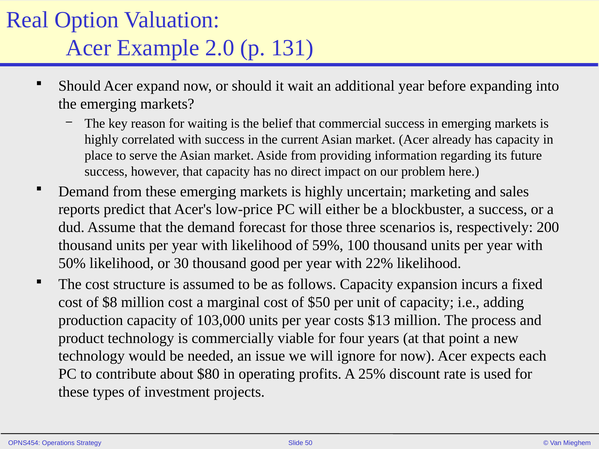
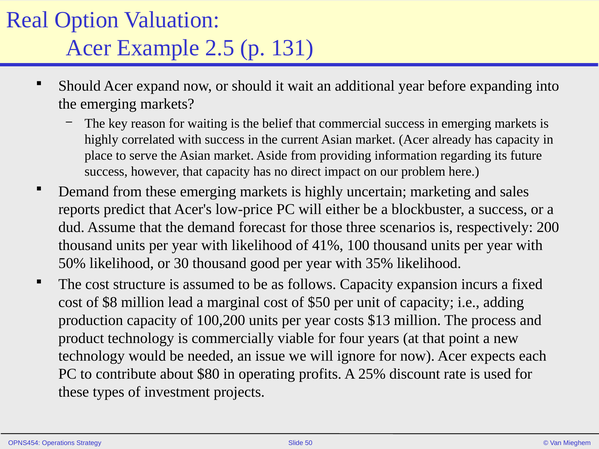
2.0: 2.0 -> 2.5
59%: 59% -> 41%
22%: 22% -> 35%
million cost: cost -> lead
103,000: 103,000 -> 100,200
